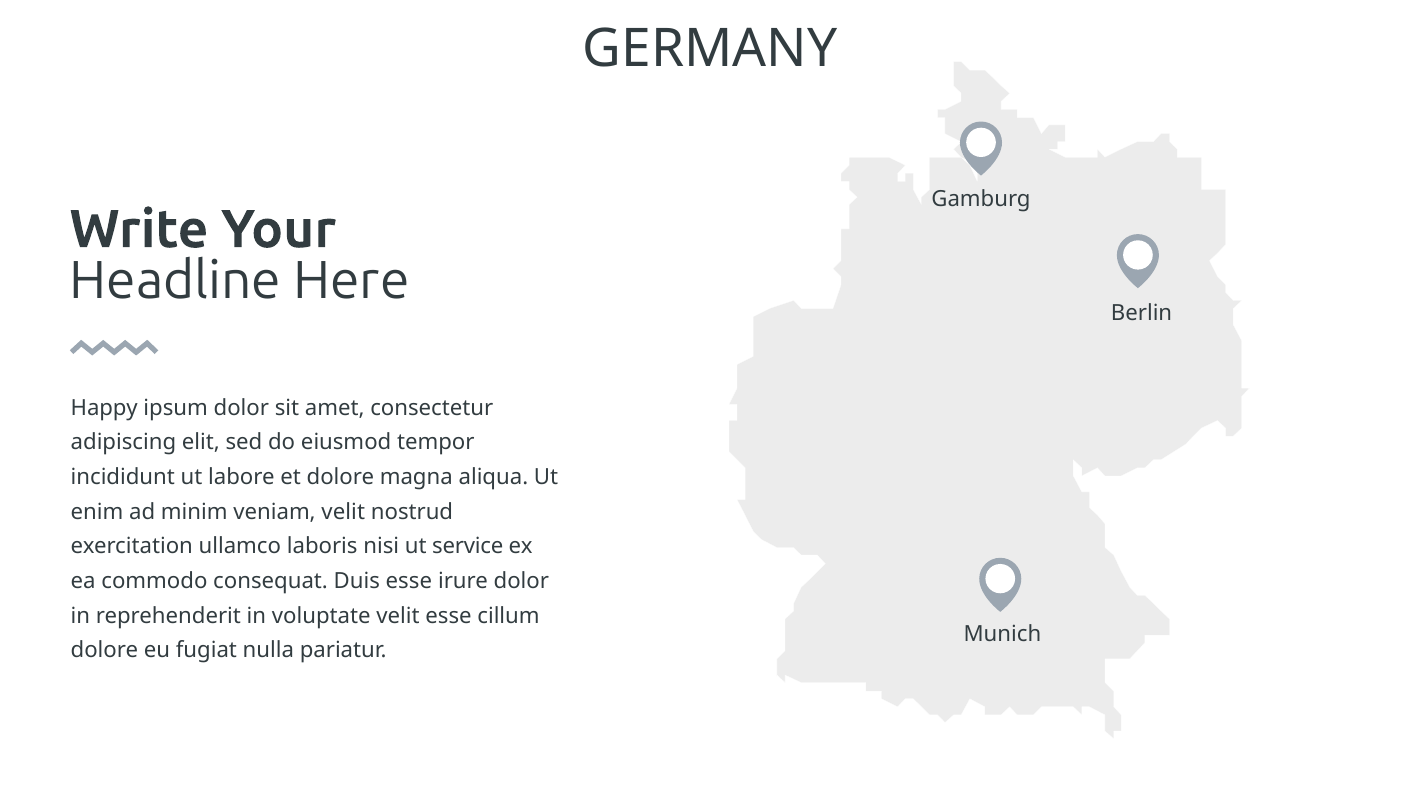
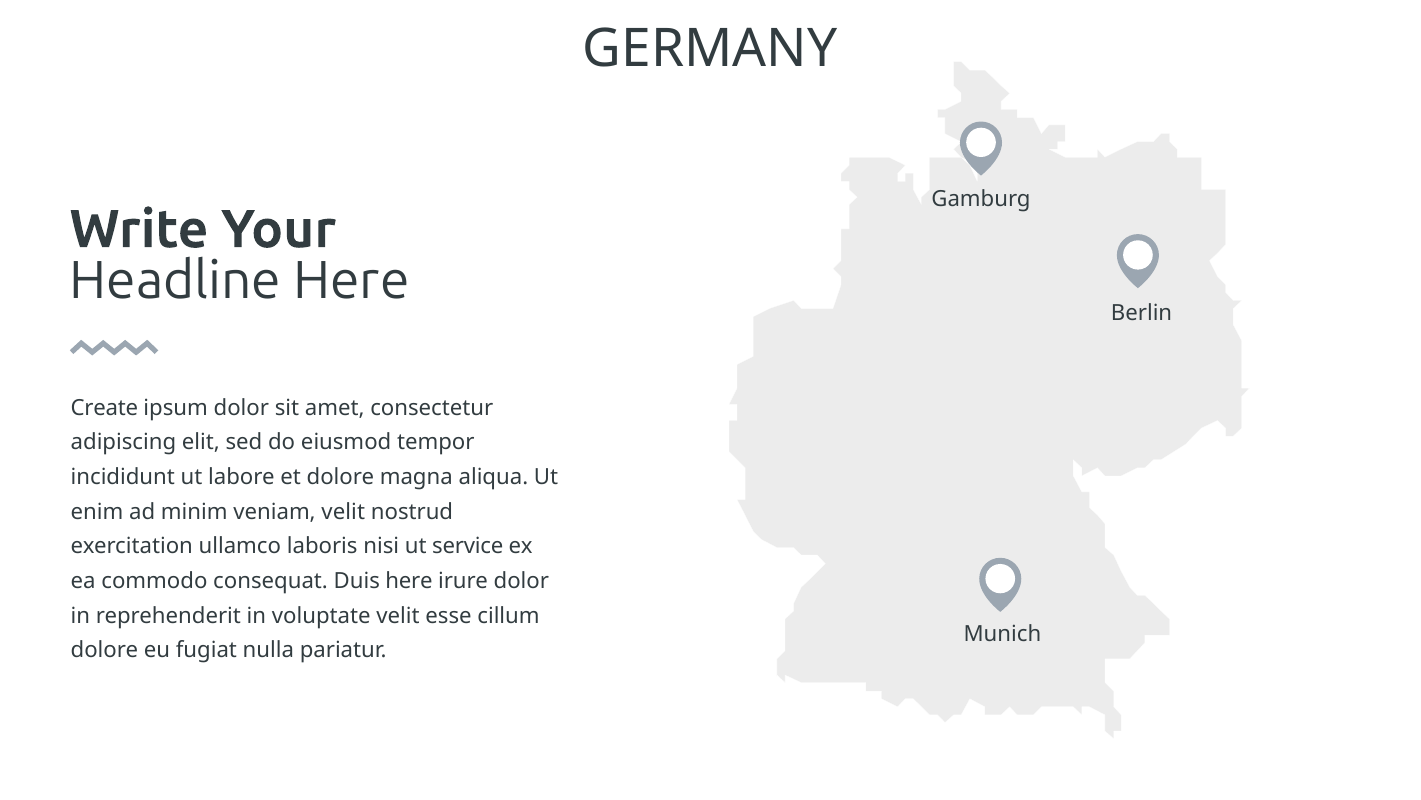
Happy: Happy -> Create
Duis esse: esse -> here
